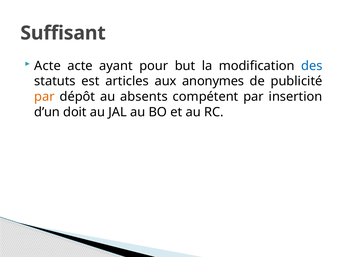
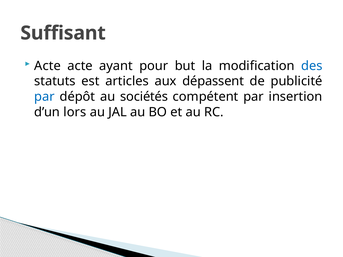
anonymes: anonymes -> dépassent
par at (44, 97) colour: orange -> blue
absents: absents -> sociétés
doit: doit -> lors
